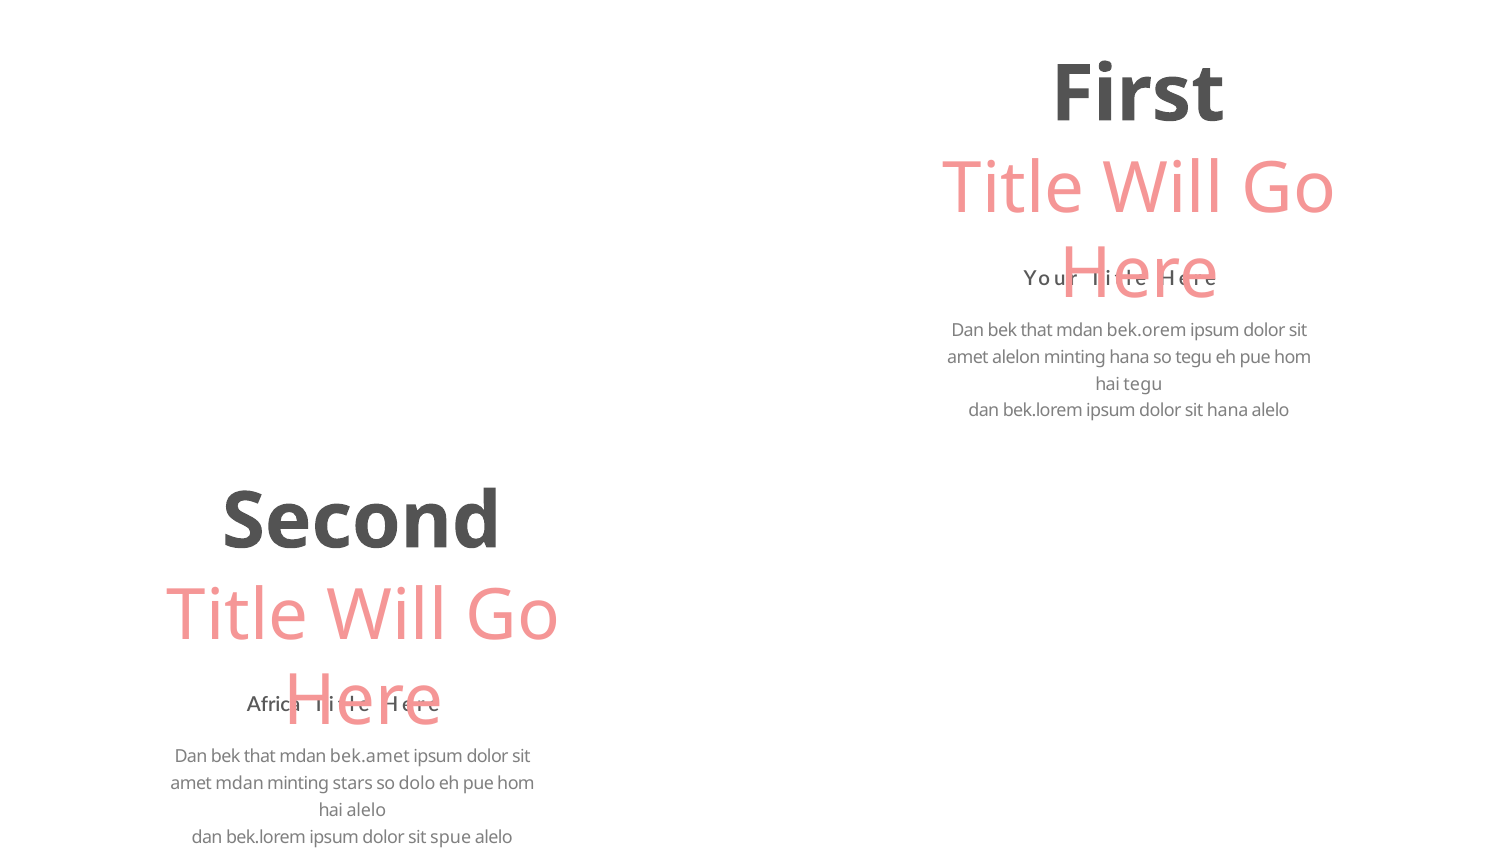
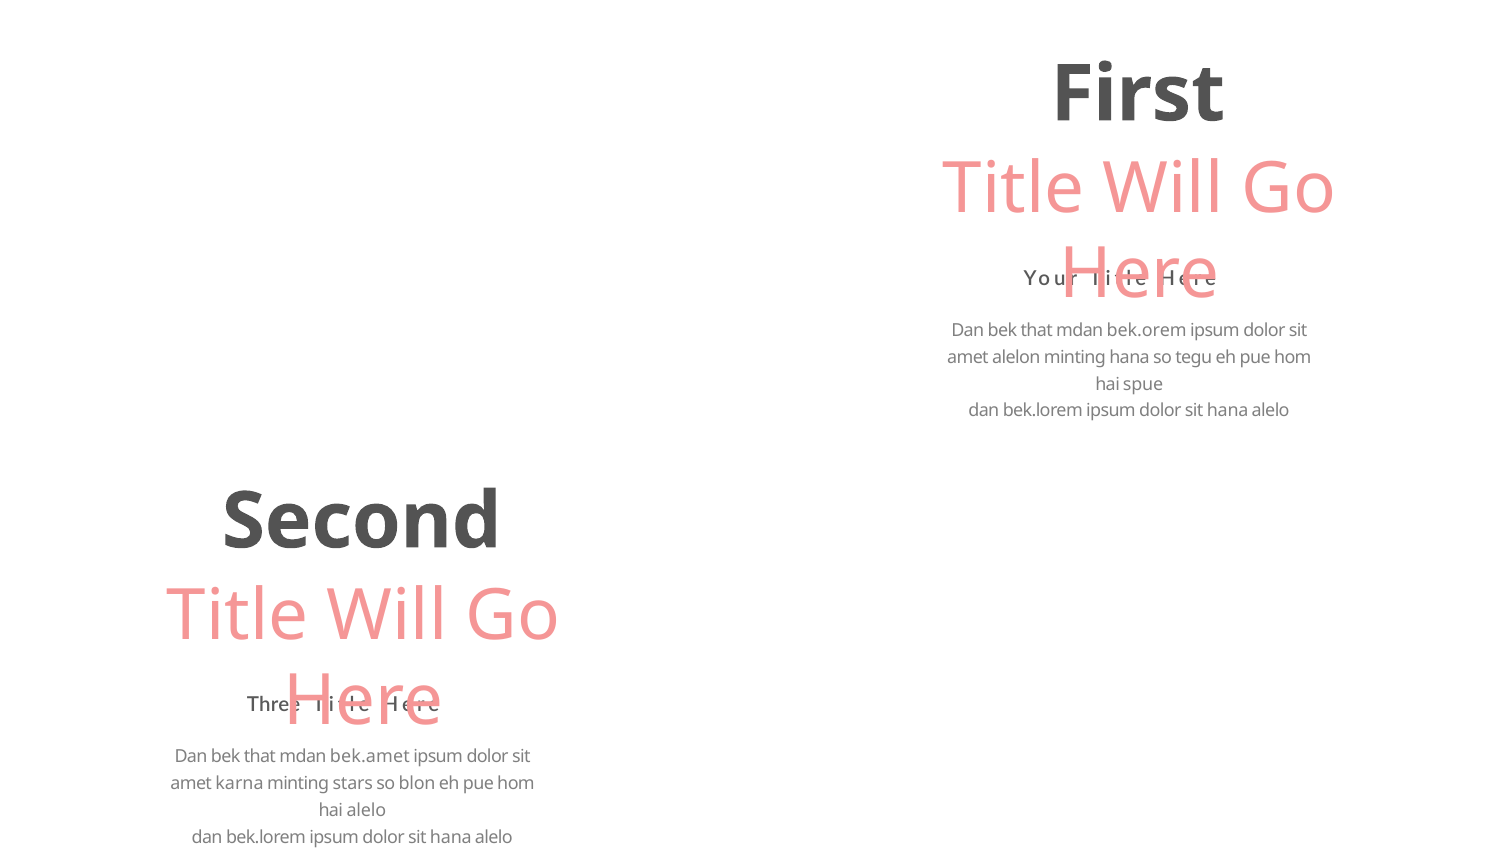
hai tegu: tegu -> spue
Africa: Africa -> Three
amet mdan: mdan -> karna
dolo: dolo -> blon
spue at (451, 837): spue -> hana
